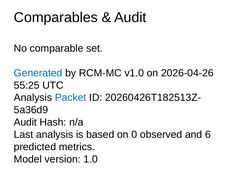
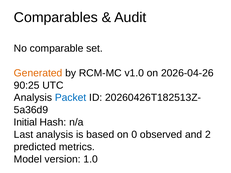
Generated colour: blue -> orange
55:25: 55:25 -> 90:25
Audit at (25, 122): Audit -> Initial
6: 6 -> 2
